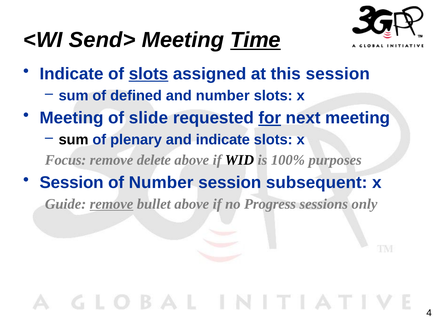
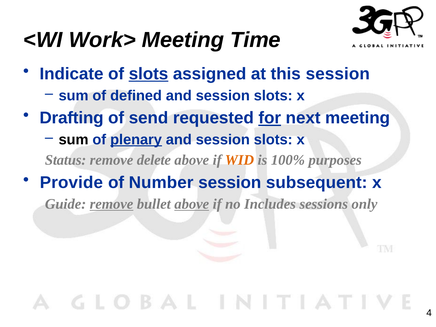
Send>: Send> -> Work>
Time underline: present -> none
number at (223, 96): number -> session
Meeting at (71, 118): Meeting -> Drafting
slide: slide -> send
plenary underline: none -> present
indicate at (223, 140): indicate -> session
Focus: Focus -> Status
WID colour: black -> orange
Session at (72, 182): Session -> Provide
above at (192, 204) underline: none -> present
Progress: Progress -> Includes
